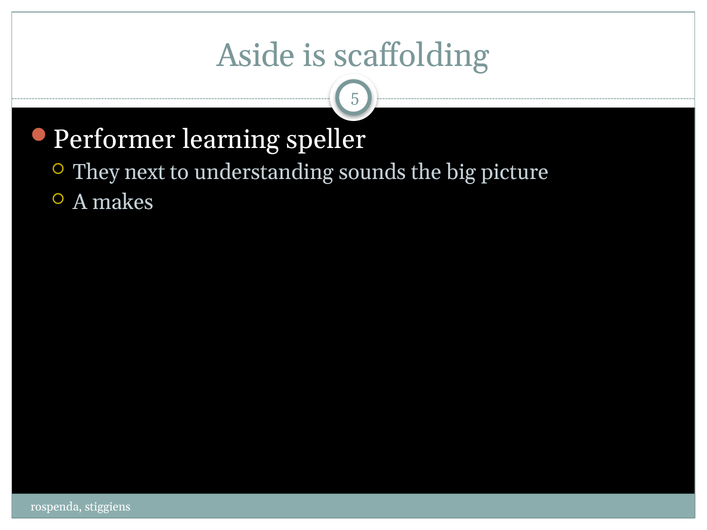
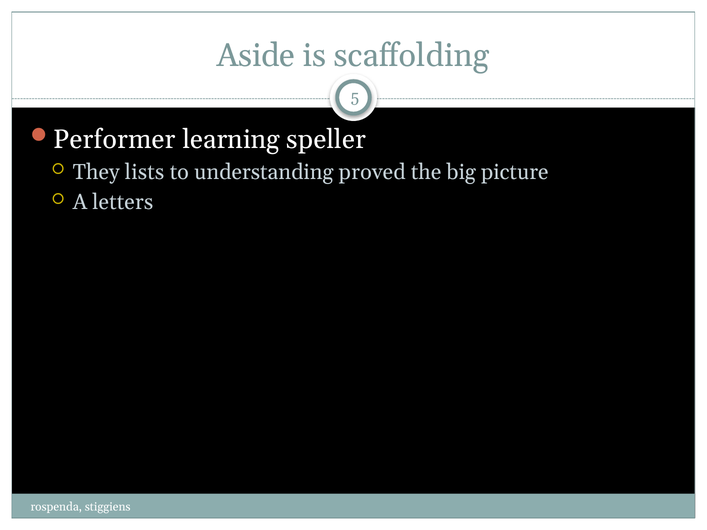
next: next -> lists
sounds: sounds -> proved
makes: makes -> letters
